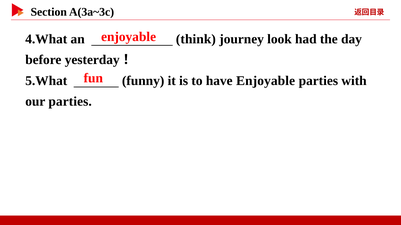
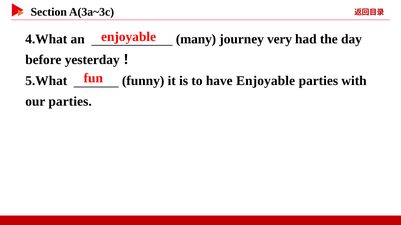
think: think -> many
look: look -> very
